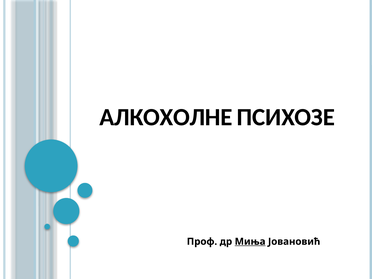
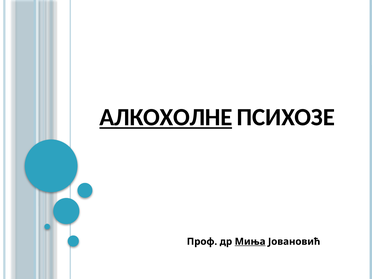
АЛКОХОЛНЕ underline: none -> present
